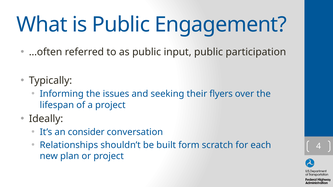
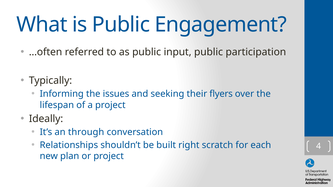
consider: consider -> through
form: form -> right
